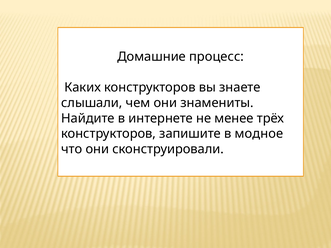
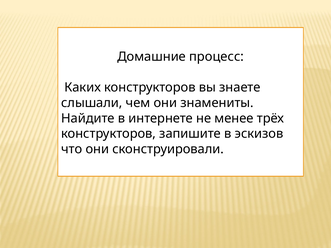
модное: модное -> эскизов
